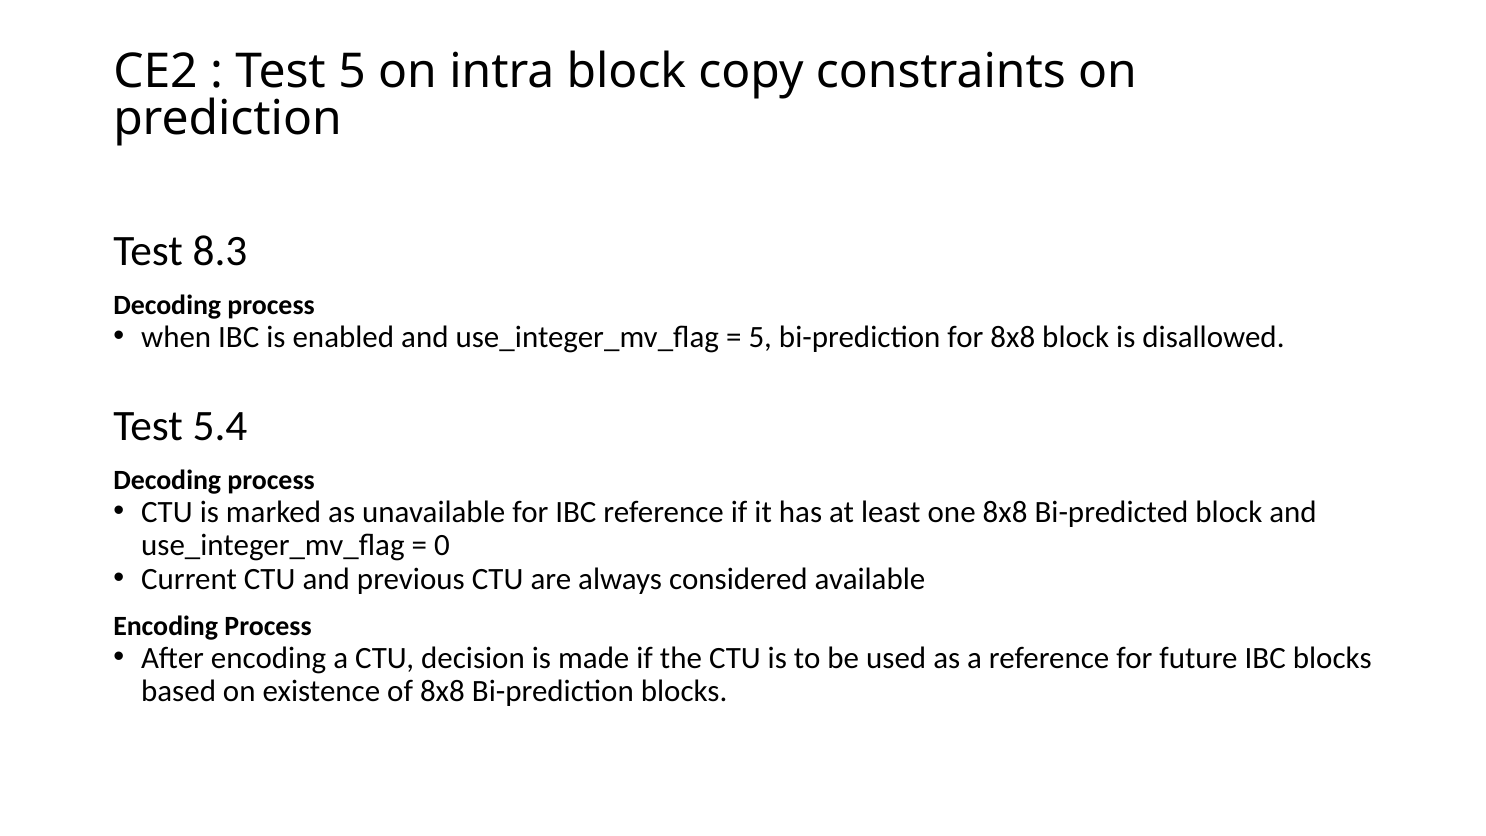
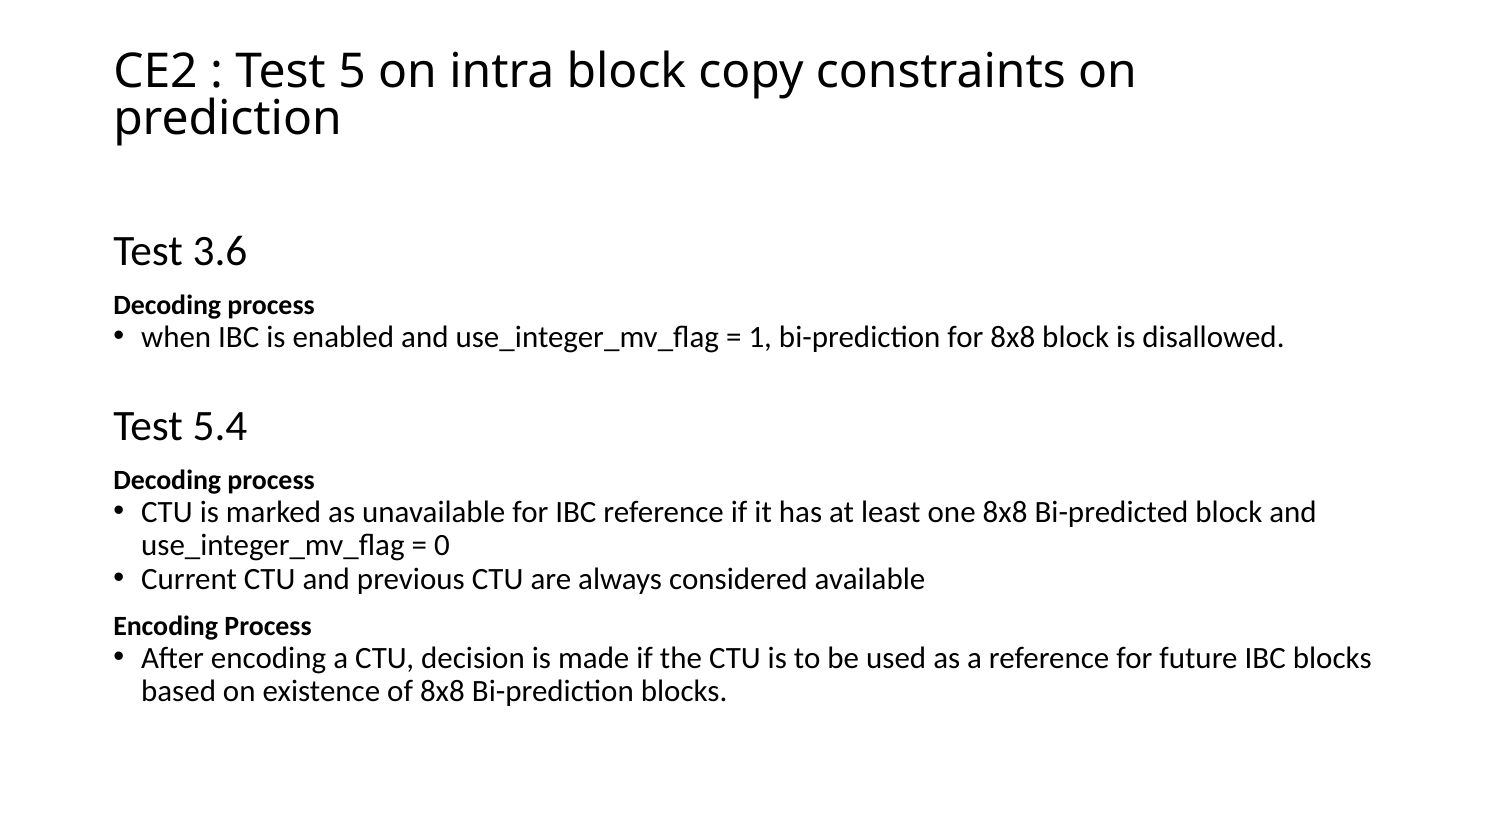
8.3: 8.3 -> 3.6
5 at (760, 337): 5 -> 1
